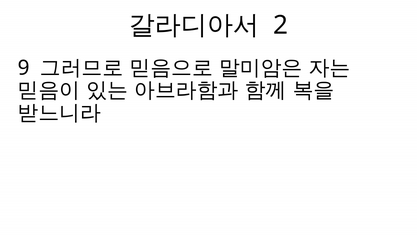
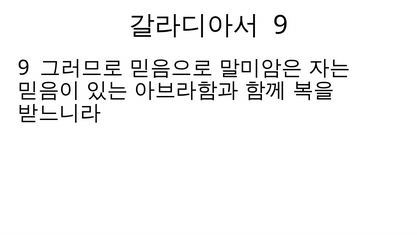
2 at (281, 25): 2 -> 9
